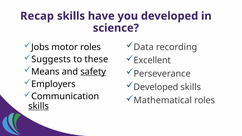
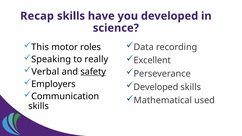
Jobs: Jobs -> This
Suggests: Suggests -> Speaking
these: these -> really
Means: Means -> Verbal
Mathematical roles: roles -> used
skills at (39, 106) underline: present -> none
